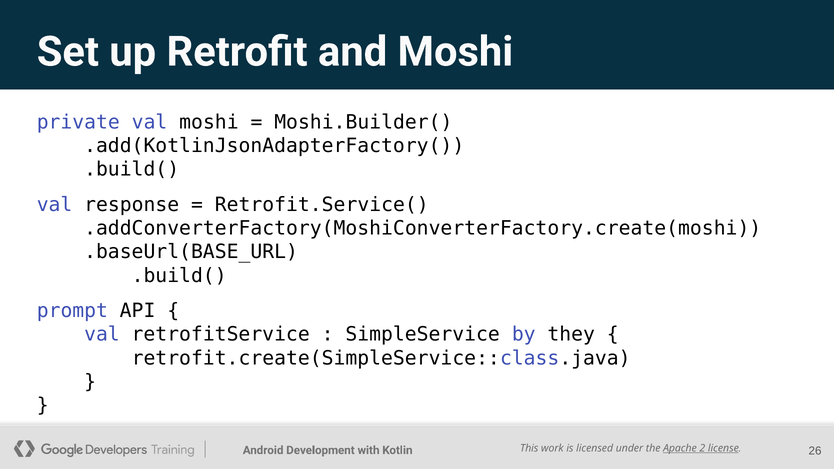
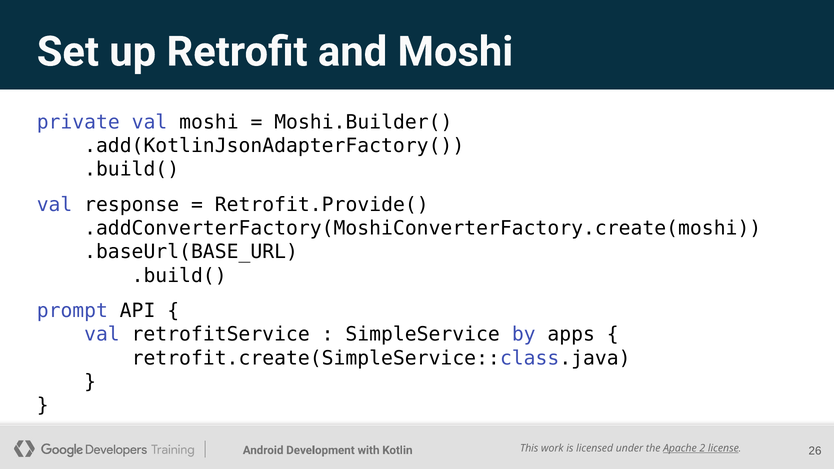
Retrofit.Service(: Retrofit.Service( -> Retrofit.Provide(
they: they -> apps
